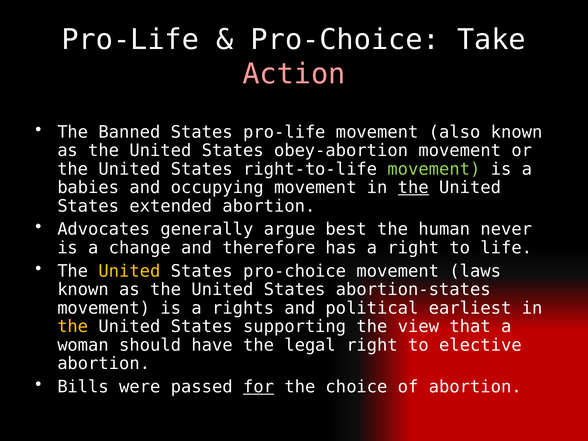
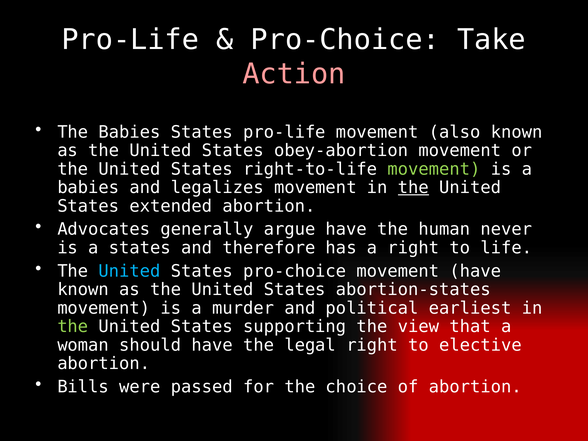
The Banned: Banned -> Babies
occupying: occupying -> legalizes
argue best: best -> have
a change: change -> states
United at (130, 271) colour: yellow -> light blue
movement laws: laws -> have
rights: rights -> murder
the at (73, 327) colour: yellow -> light green
for underline: present -> none
